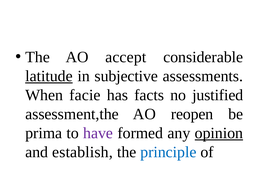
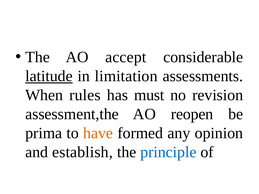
subjective: subjective -> limitation
facie: facie -> rules
facts: facts -> must
justified: justified -> revision
have colour: purple -> orange
opinion underline: present -> none
